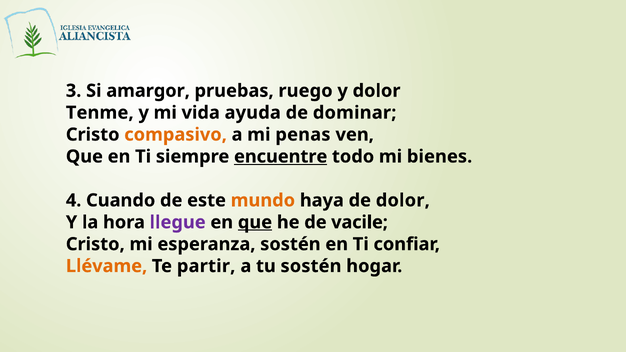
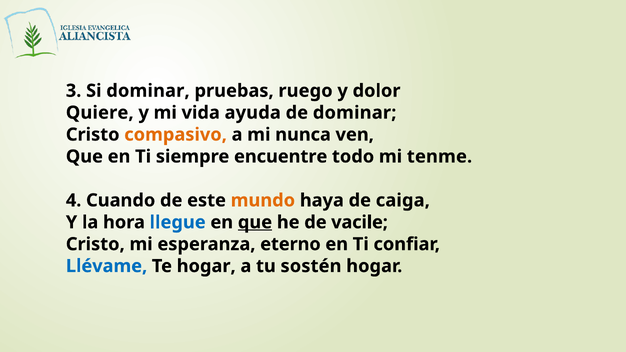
Si amargor: amargor -> dominar
Tenme: Tenme -> Quiere
penas: penas -> nunca
encuentre underline: present -> none
bienes: bienes -> tenme
de dolor: dolor -> caiga
llegue colour: purple -> blue
esperanza sostén: sostén -> eterno
Llévame colour: orange -> blue
Te partir: partir -> hogar
